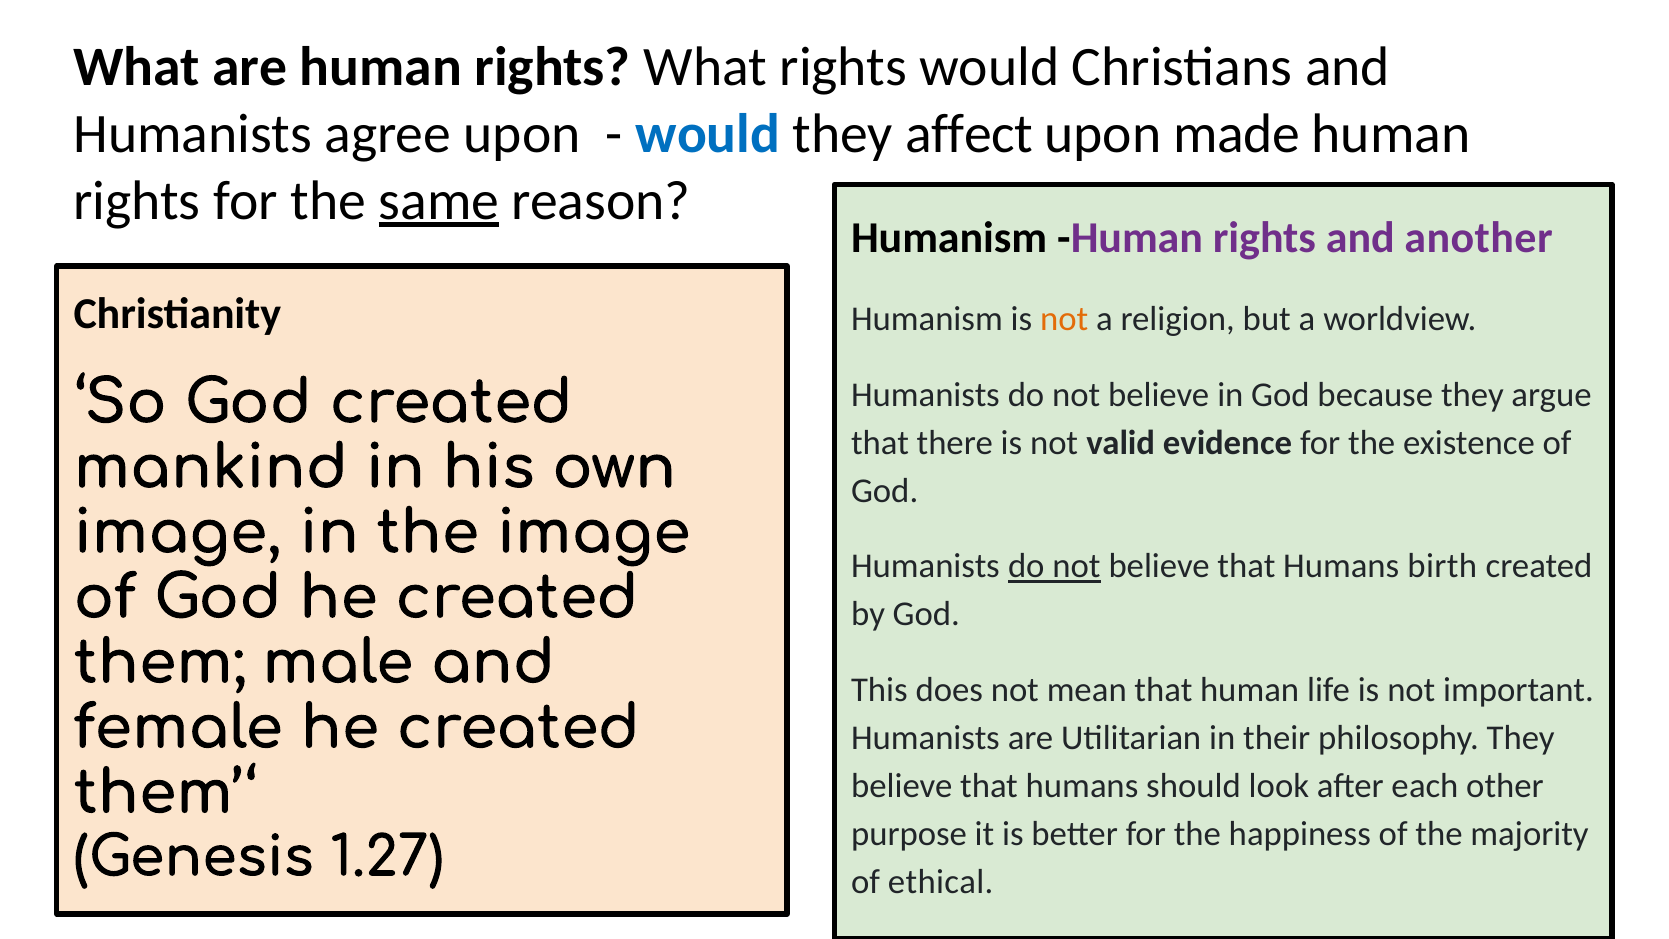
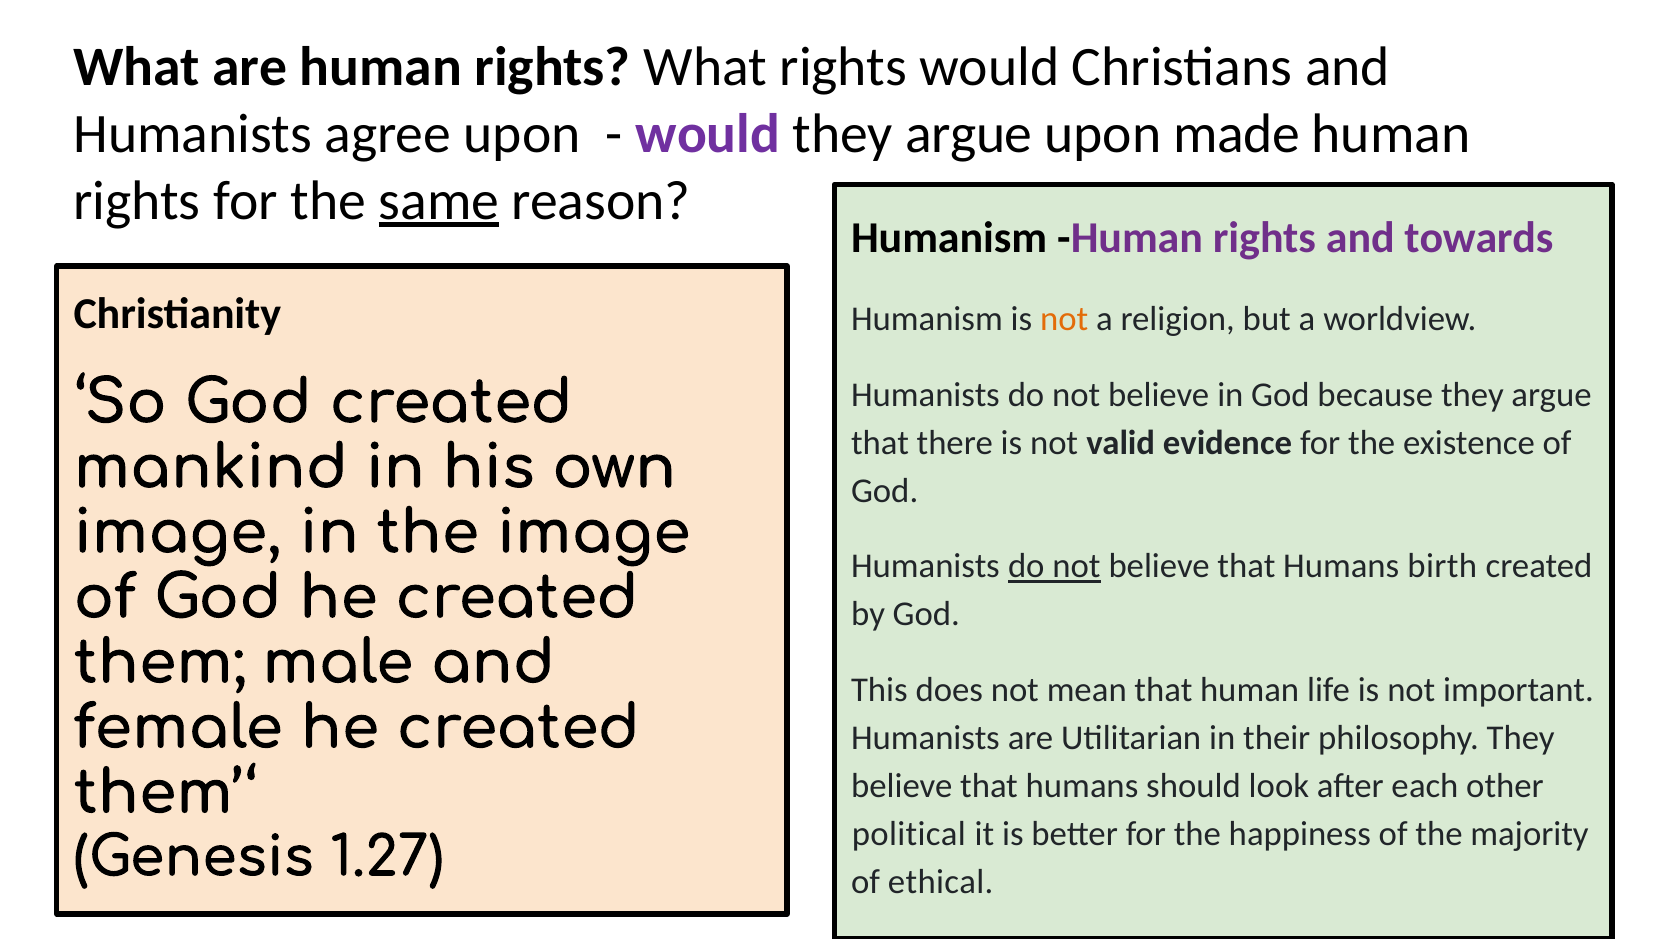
would at (708, 134) colour: blue -> purple
affect at (969, 134): affect -> argue
another: another -> towards
purpose: purpose -> political
